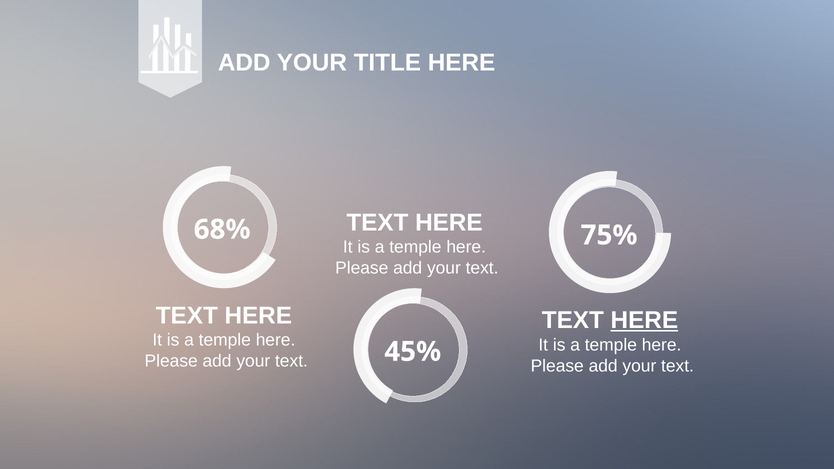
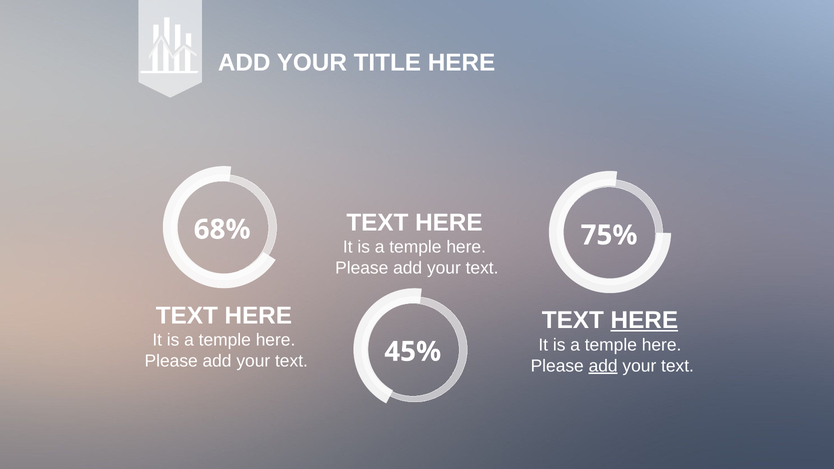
add at (603, 366) underline: none -> present
